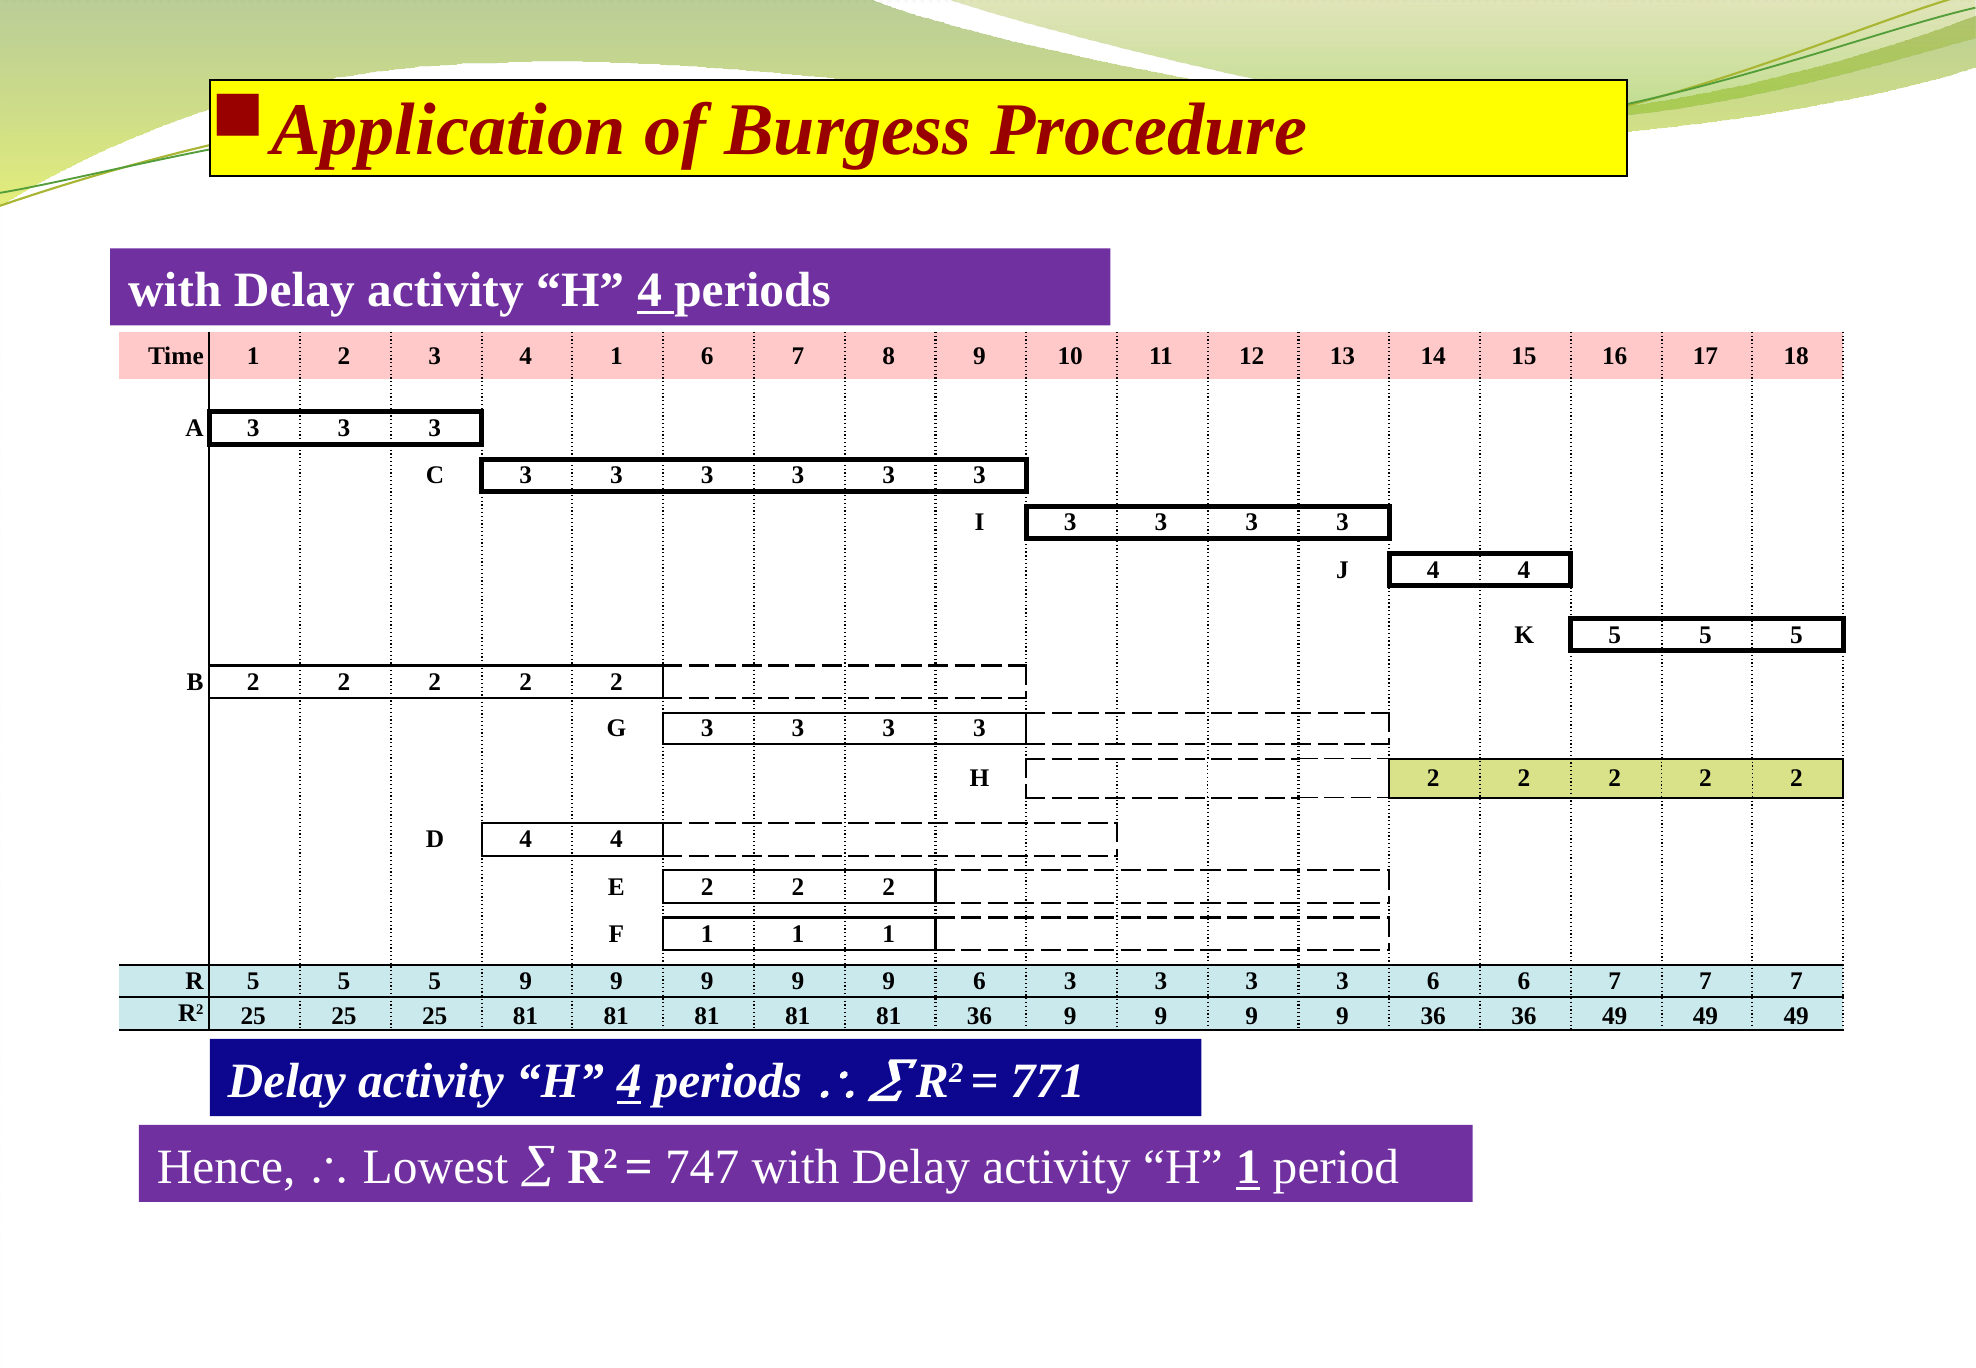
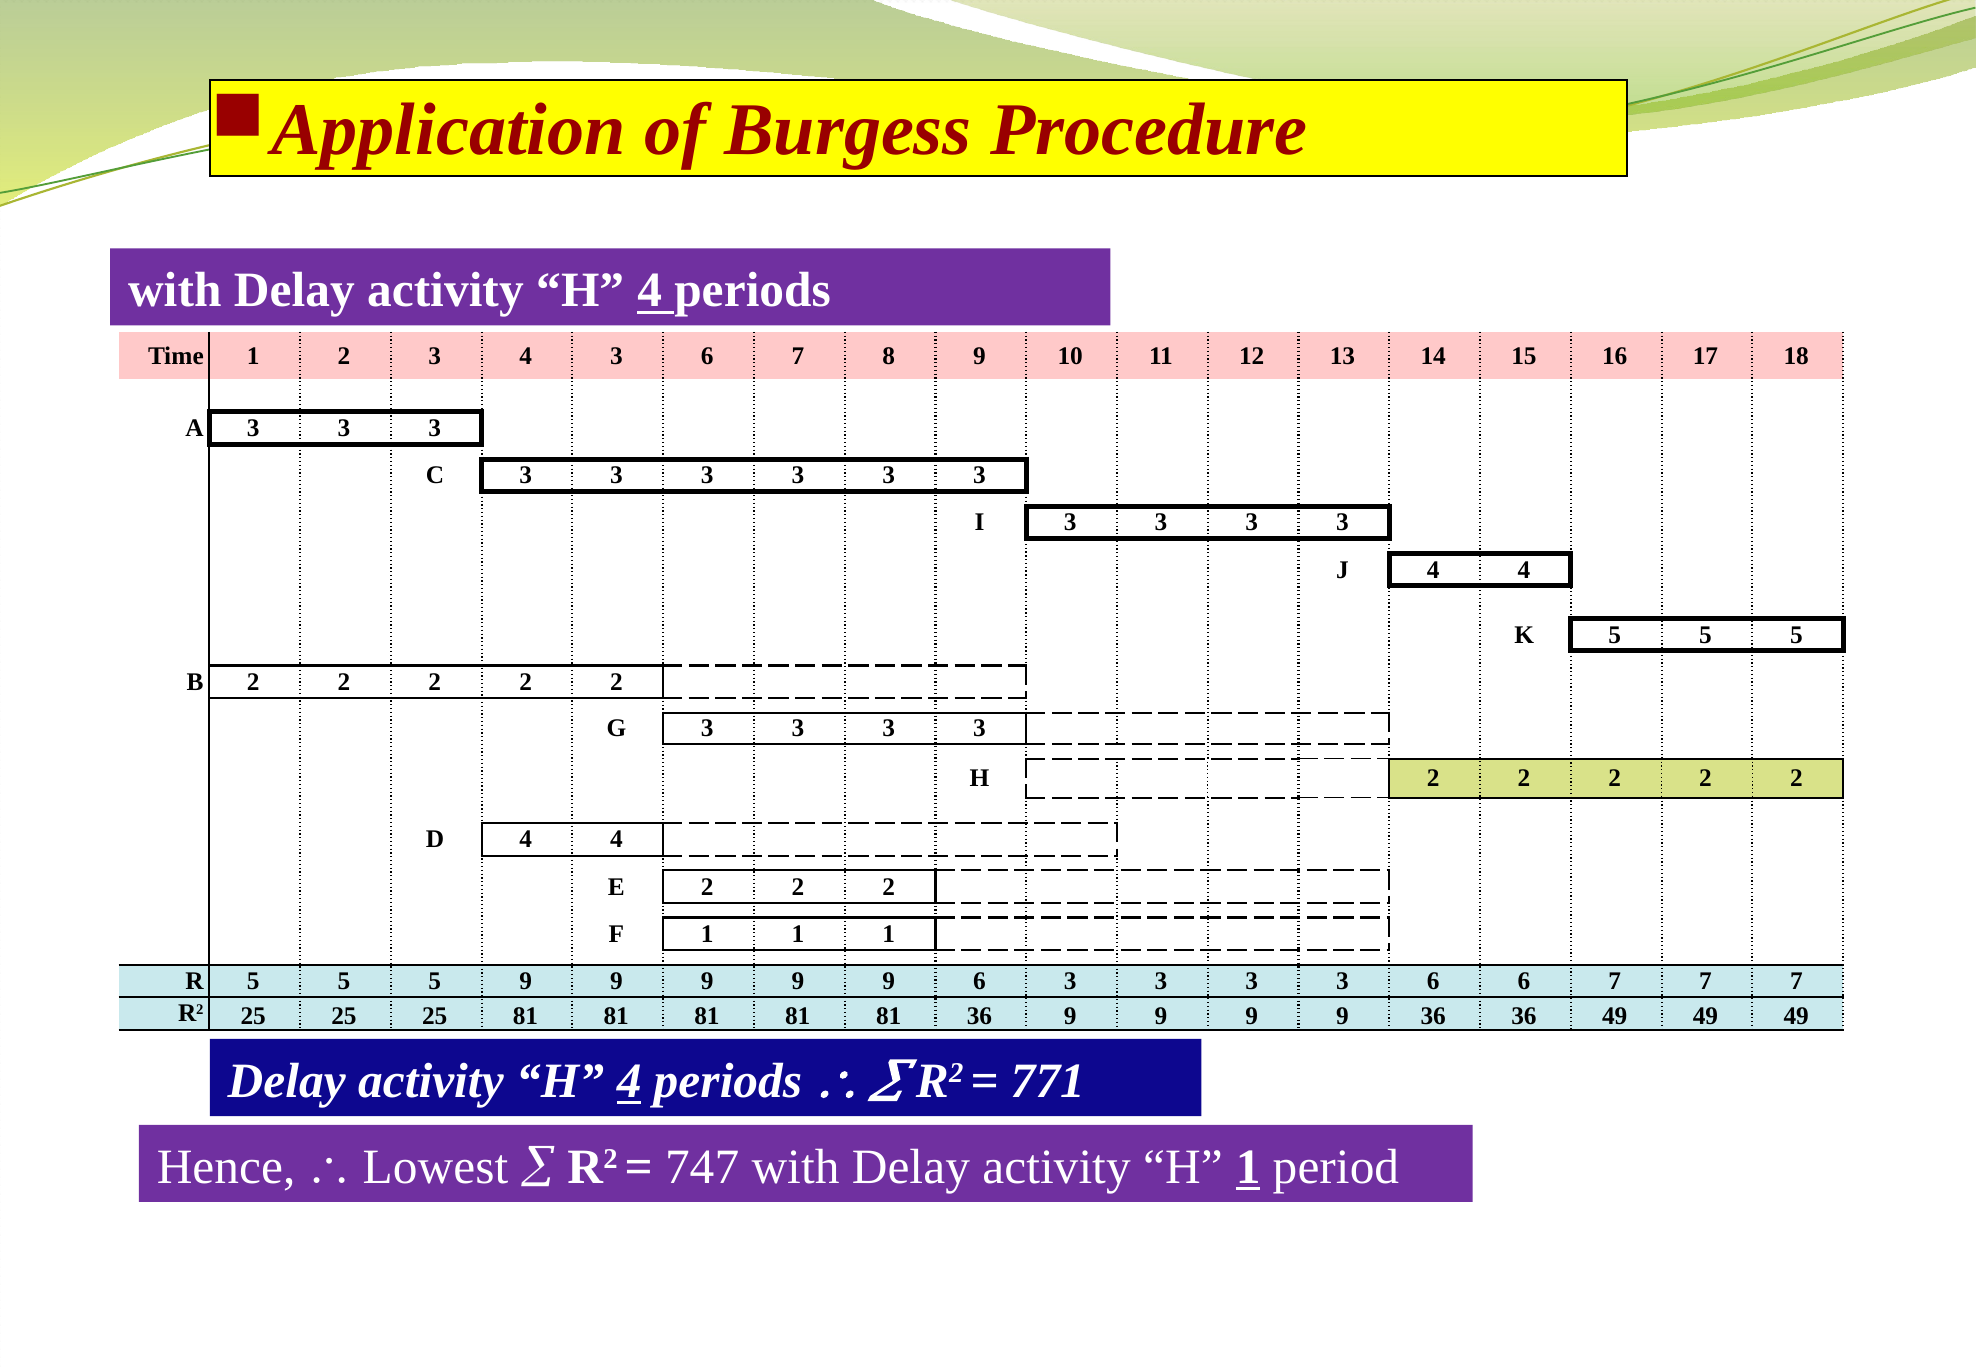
4 1: 1 -> 3
